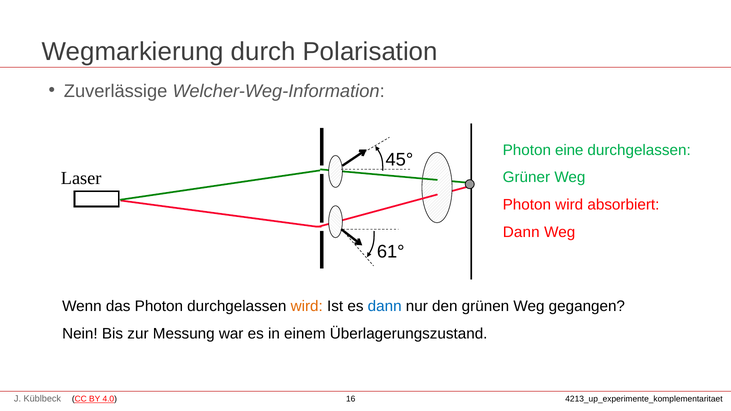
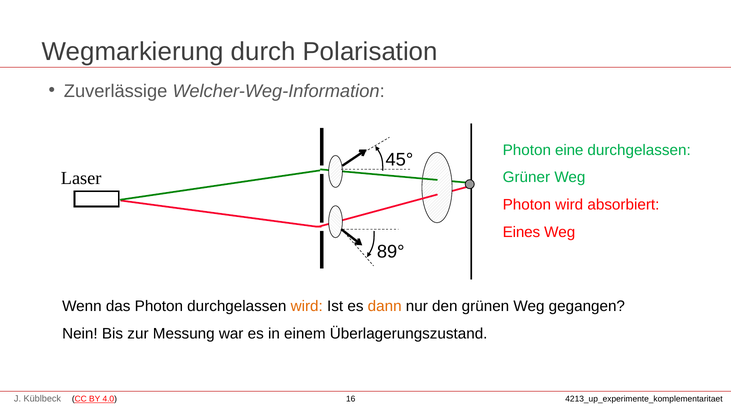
Dann at (521, 232): Dann -> Eines
61°: 61° -> 89°
dann at (385, 306) colour: blue -> orange
